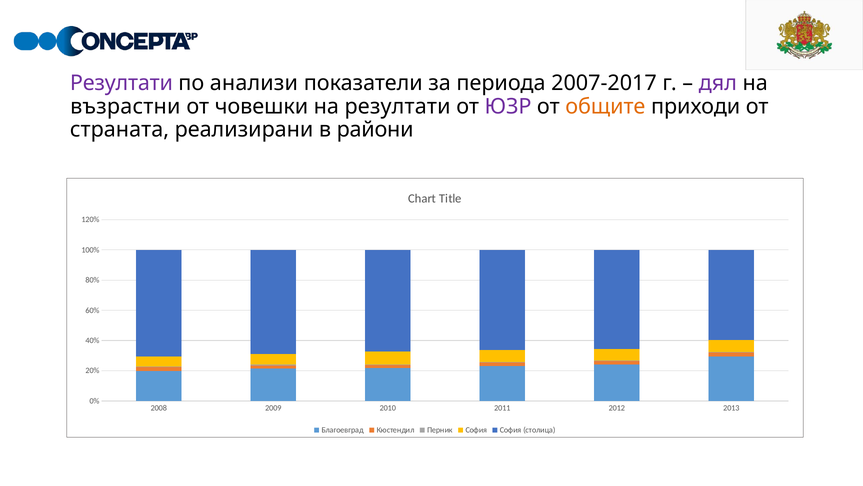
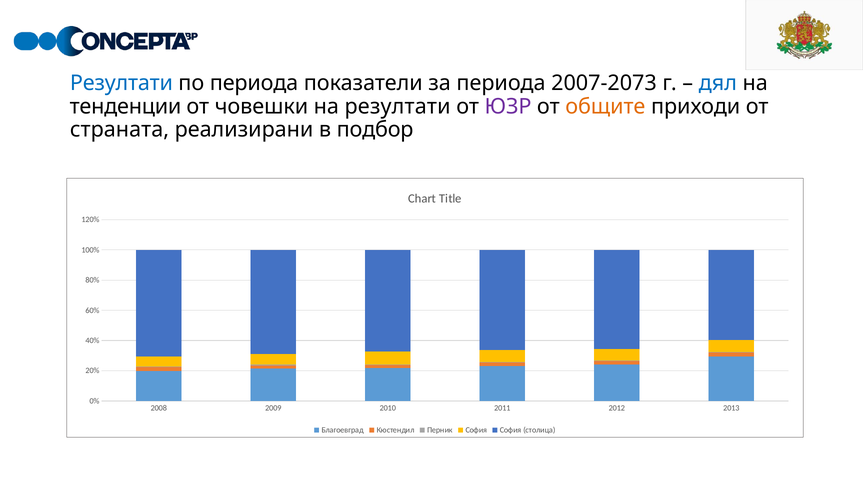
Резултати at (121, 83) colour: purple -> blue
по анализи: анализи -> периода
2007-2017: 2007-2017 -> 2007-2073
дял colour: purple -> blue
възрастни: възрастни -> тенденции
райони: райони -> подбор
